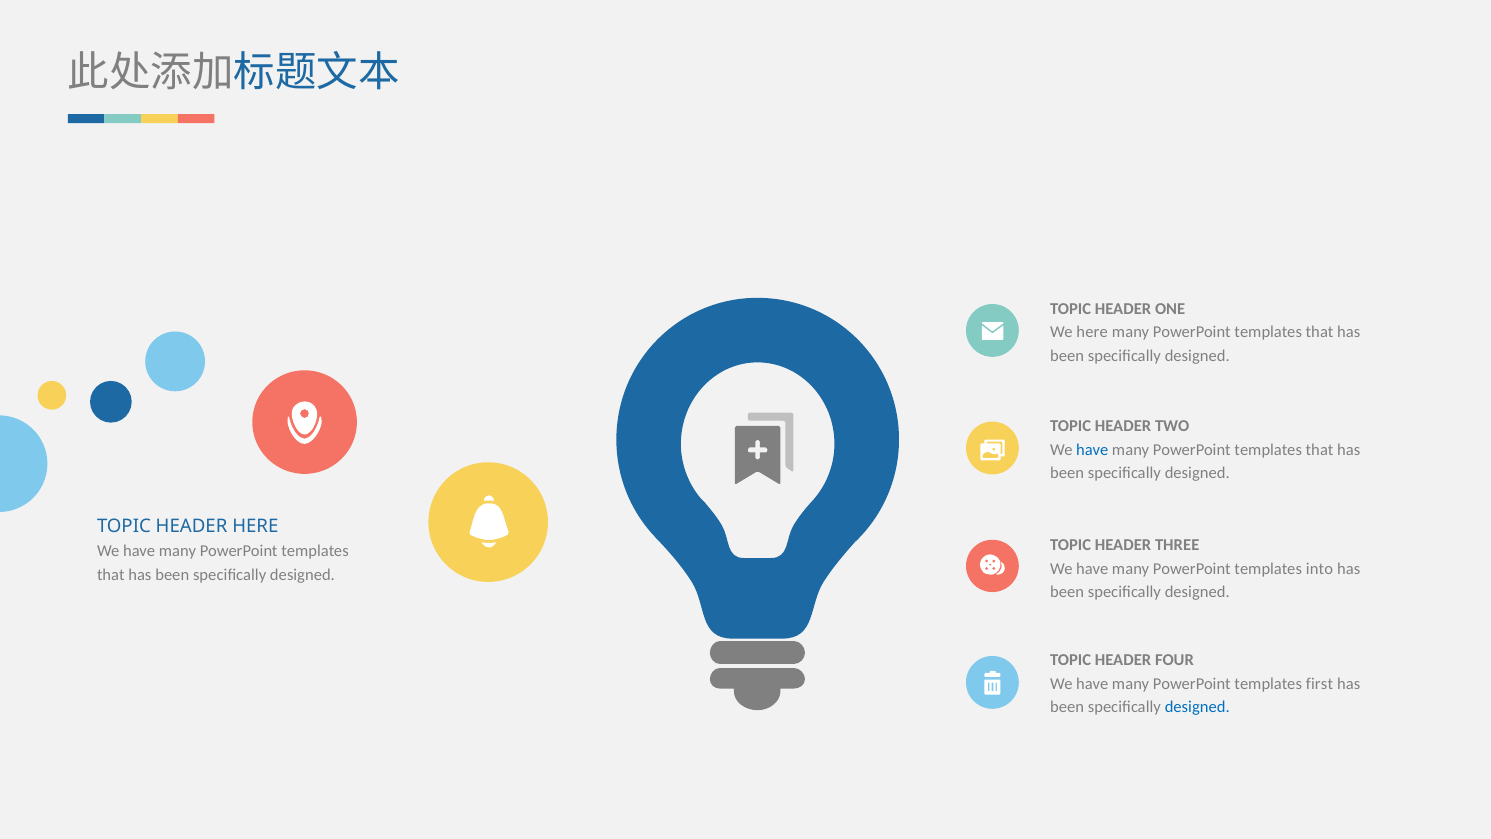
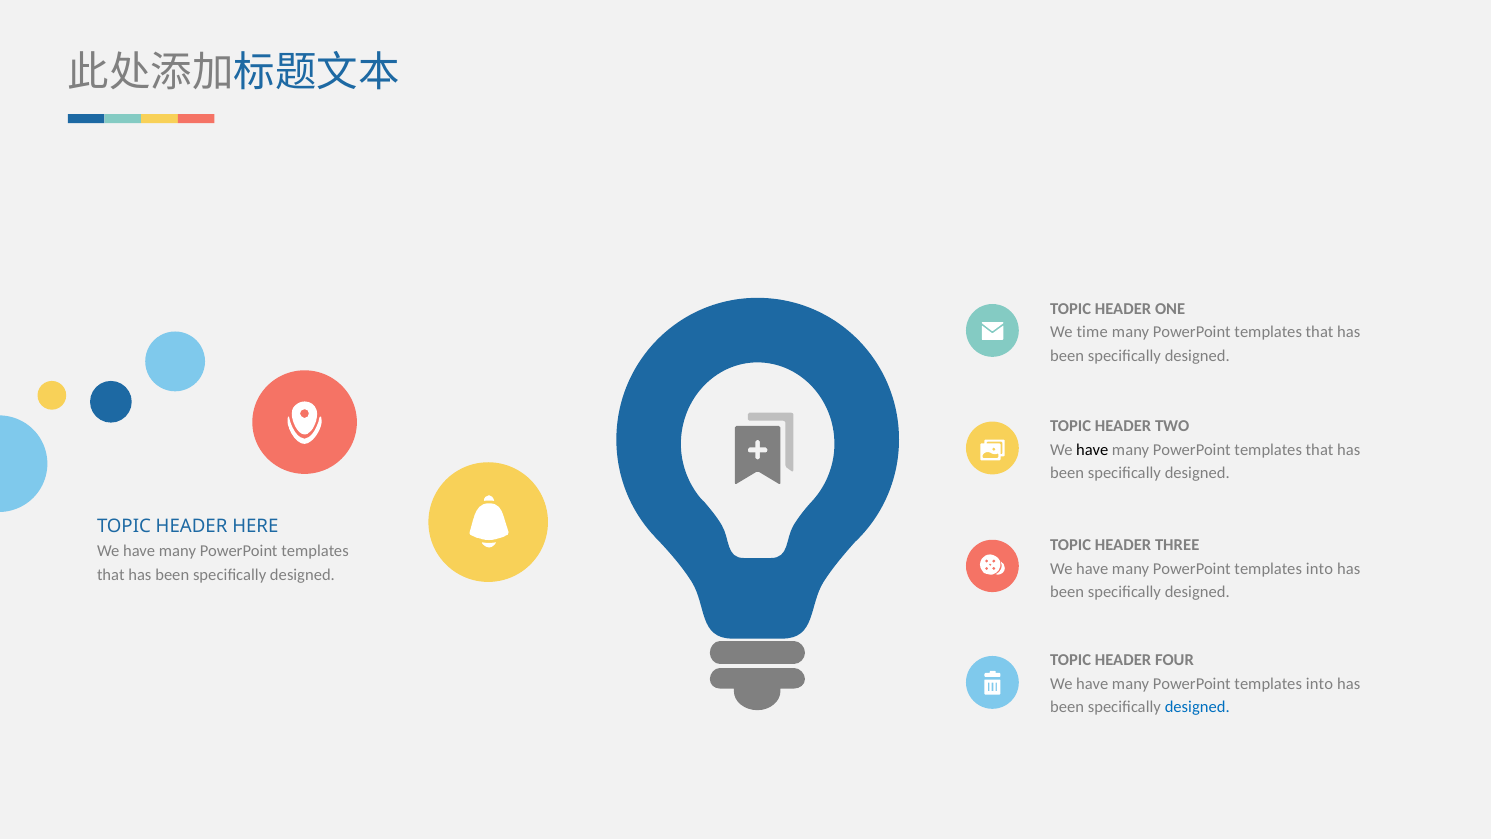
We here: here -> time
have at (1092, 449) colour: blue -> black
first at (1319, 684): first -> into
